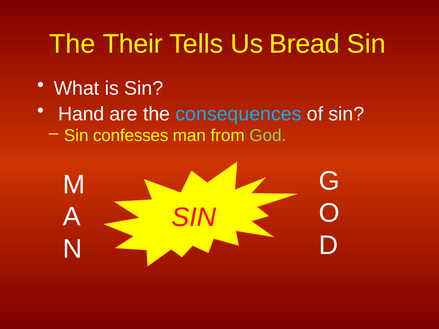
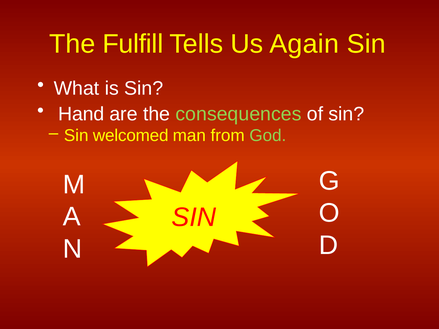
Their: Their -> Fulfill
Bread: Bread -> Again
consequences colour: light blue -> light green
confesses: confesses -> welcomed
